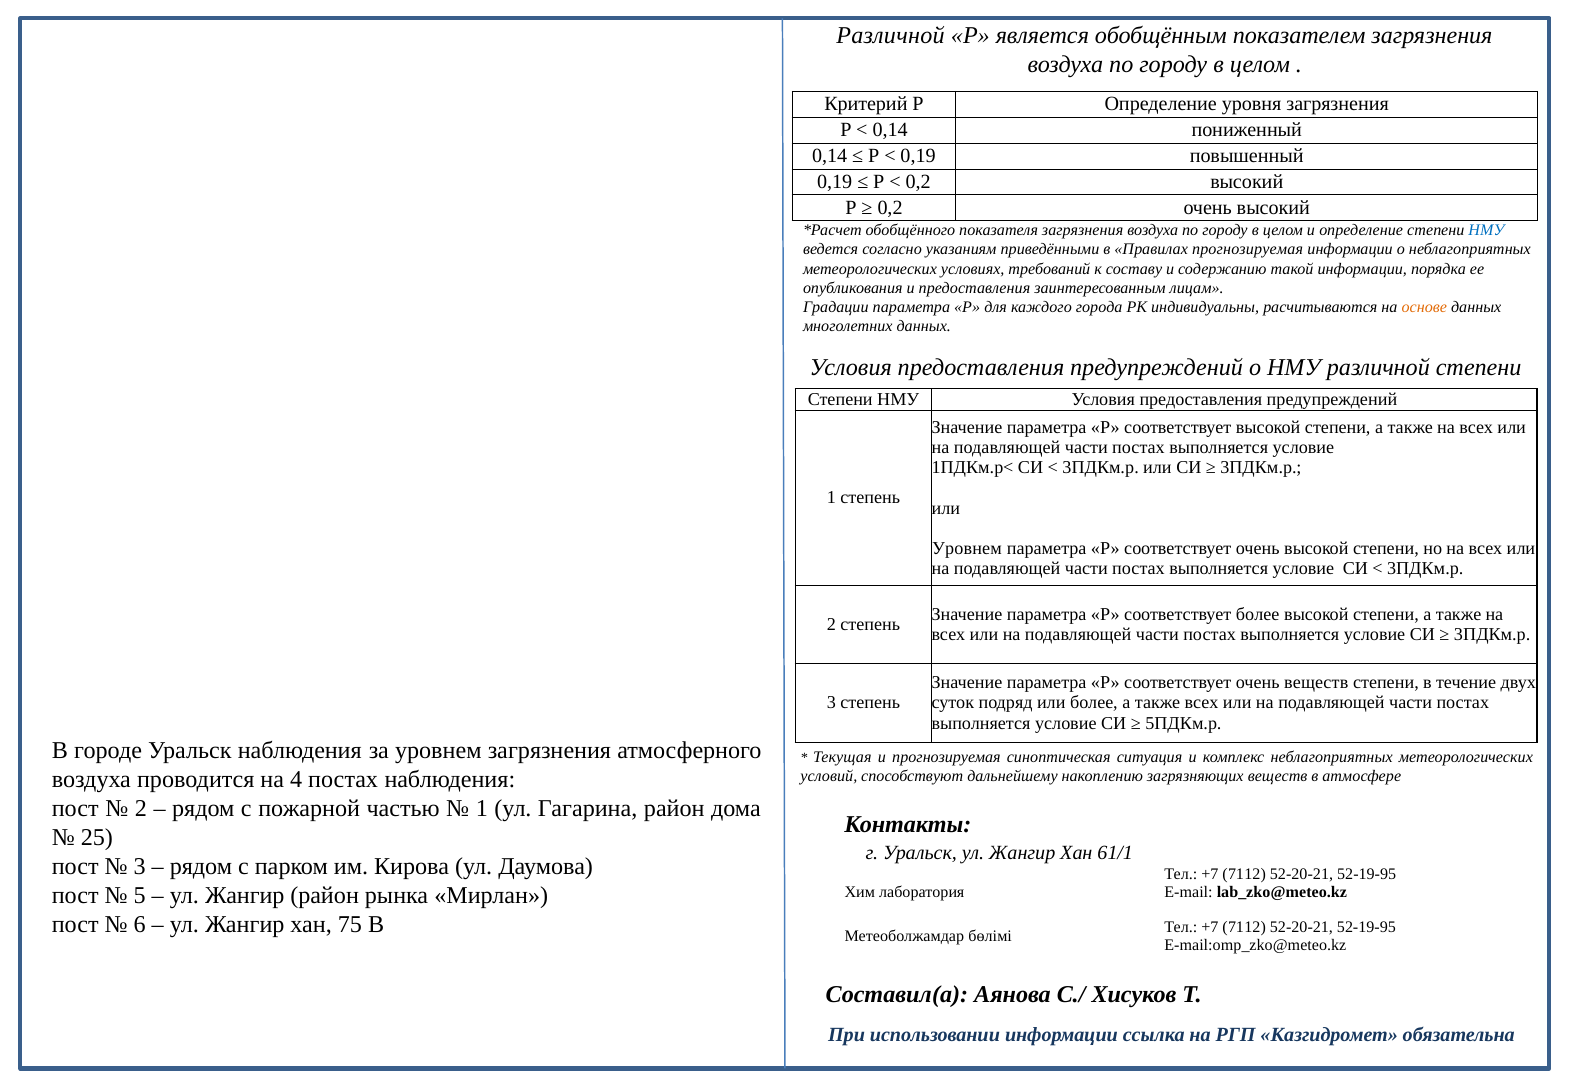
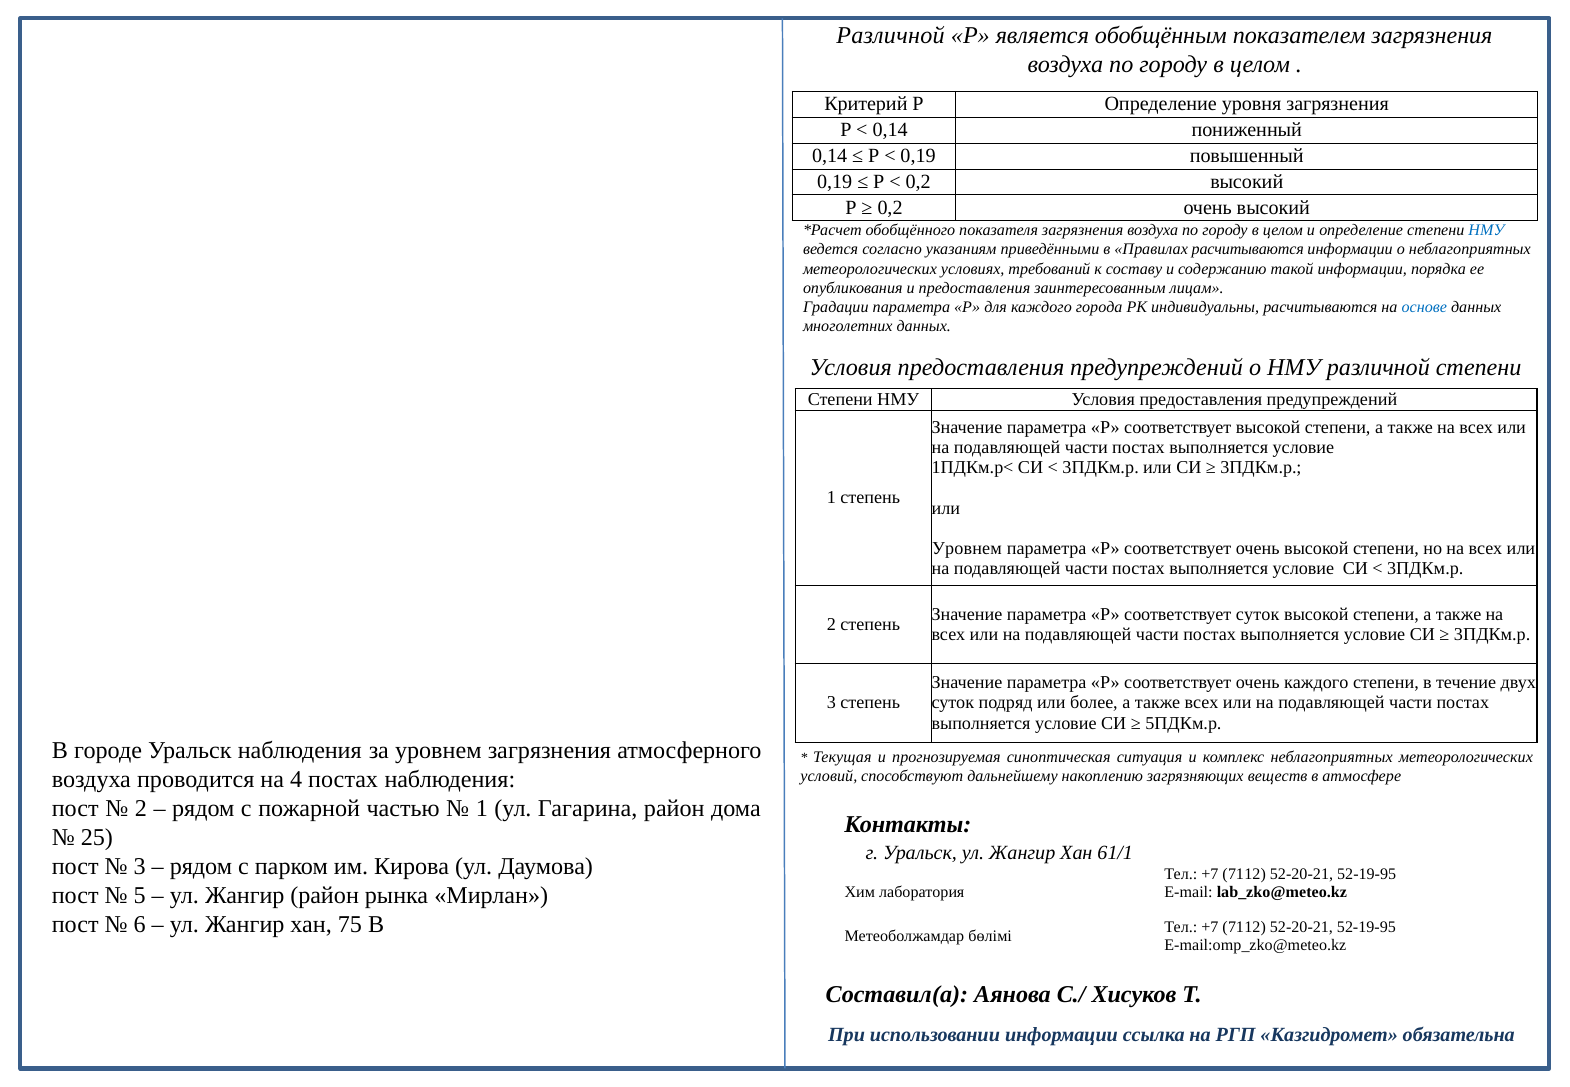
Правилах прогнозируемая: прогнозируемая -> расчитываются
основе colour: orange -> blue
соответствует более: более -> суток
очень веществ: веществ -> каждого
